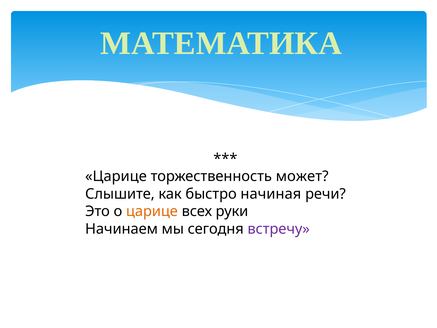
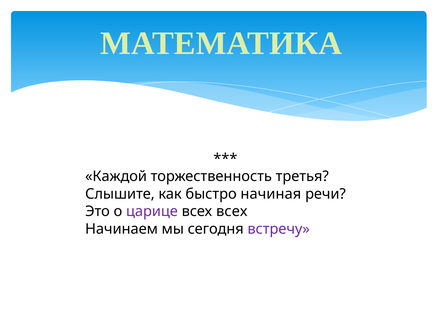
Царице at (116, 176): Царице -> Каждой
может: может -> третья
царице at (152, 211) colour: orange -> purple
всех руки: руки -> всех
